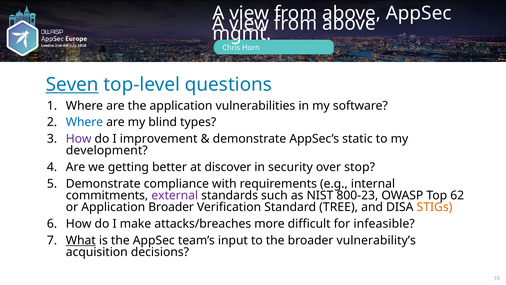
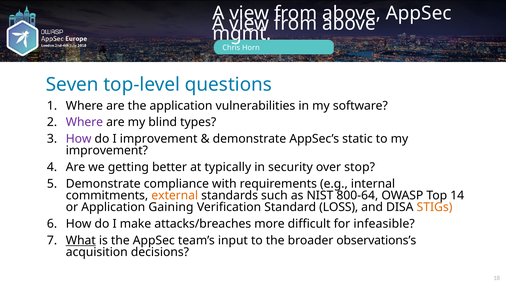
Seven underline: present -> none
Where at (84, 122) colour: blue -> purple
development at (107, 150): development -> improvement
discover: discover -> typically
external colour: purple -> orange
800-23: 800-23 -> 800-64
62: 62 -> 14
Application Broader: Broader -> Gaining
TREE: TREE -> LOSS
vulnerability’s: vulnerability’s -> observations’s
